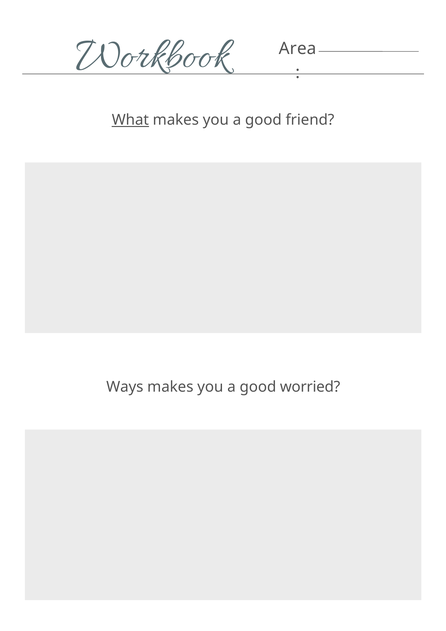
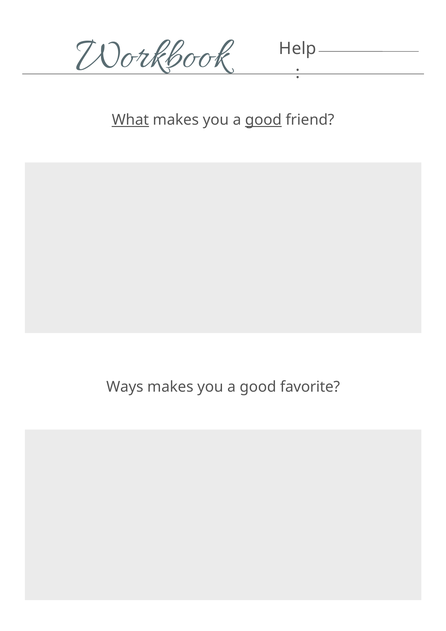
Area: Area -> Help
good at (263, 120) underline: none -> present
worried: worried -> favorite
